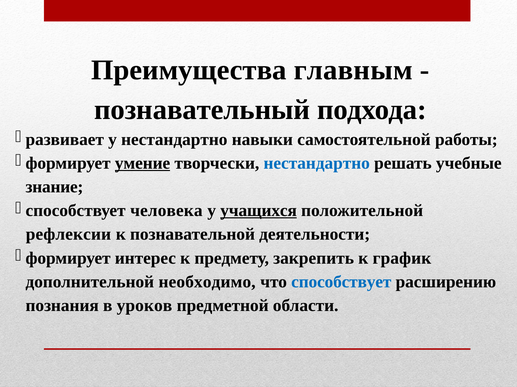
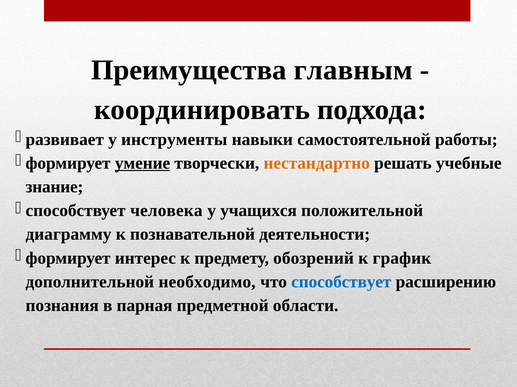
познавательный: познавательный -> координировать
у нестандартно: нестандартно -> инструменты
нестандартно at (317, 163) colour: blue -> orange
учащихся underline: present -> none
рефлексии: рефлексии -> диаграмму
закрепить: закрепить -> обозрений
уроков: уроков -> парная
